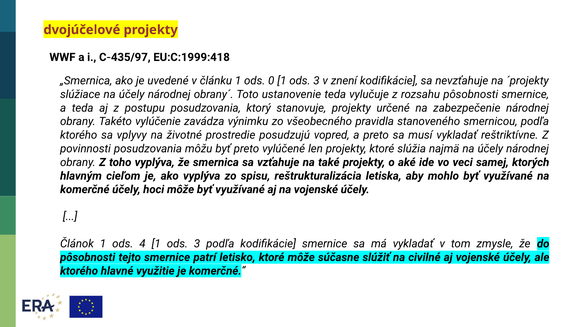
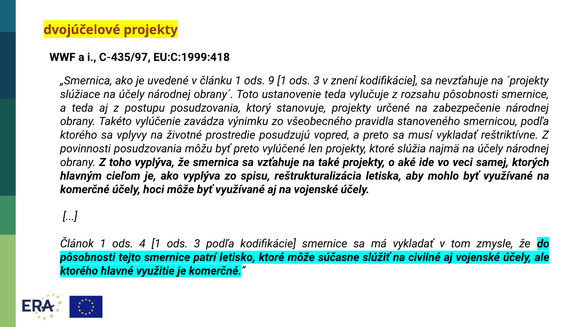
0: 0 -> 9
